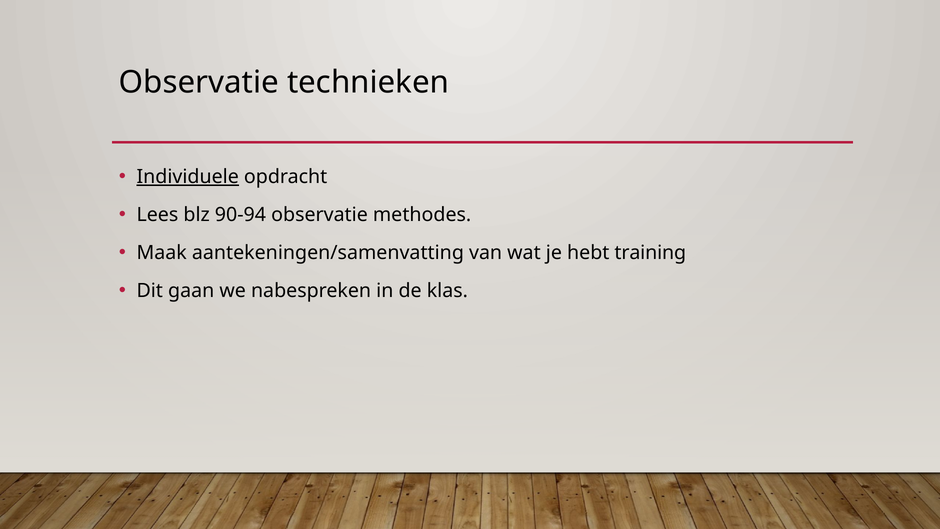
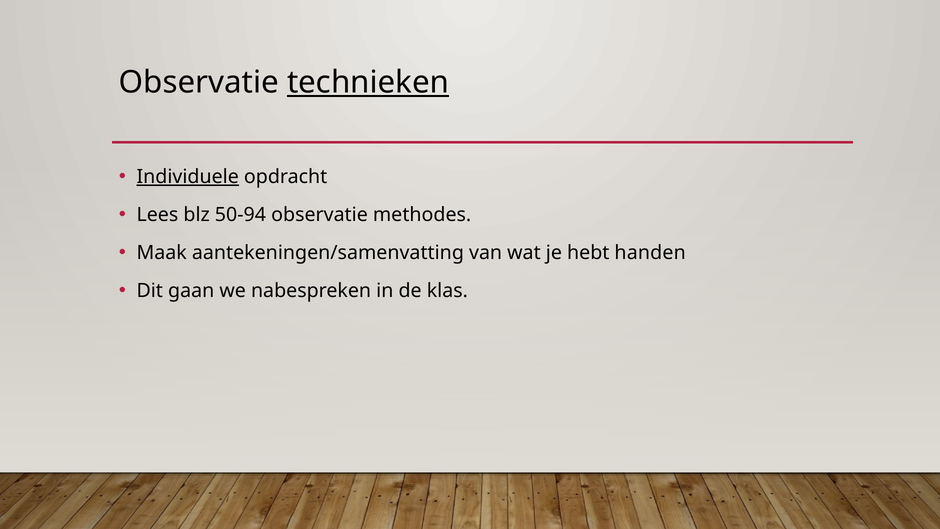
technieken underline: none -> present
90-94: 90-94 -> 50-94
training: training -> handen
